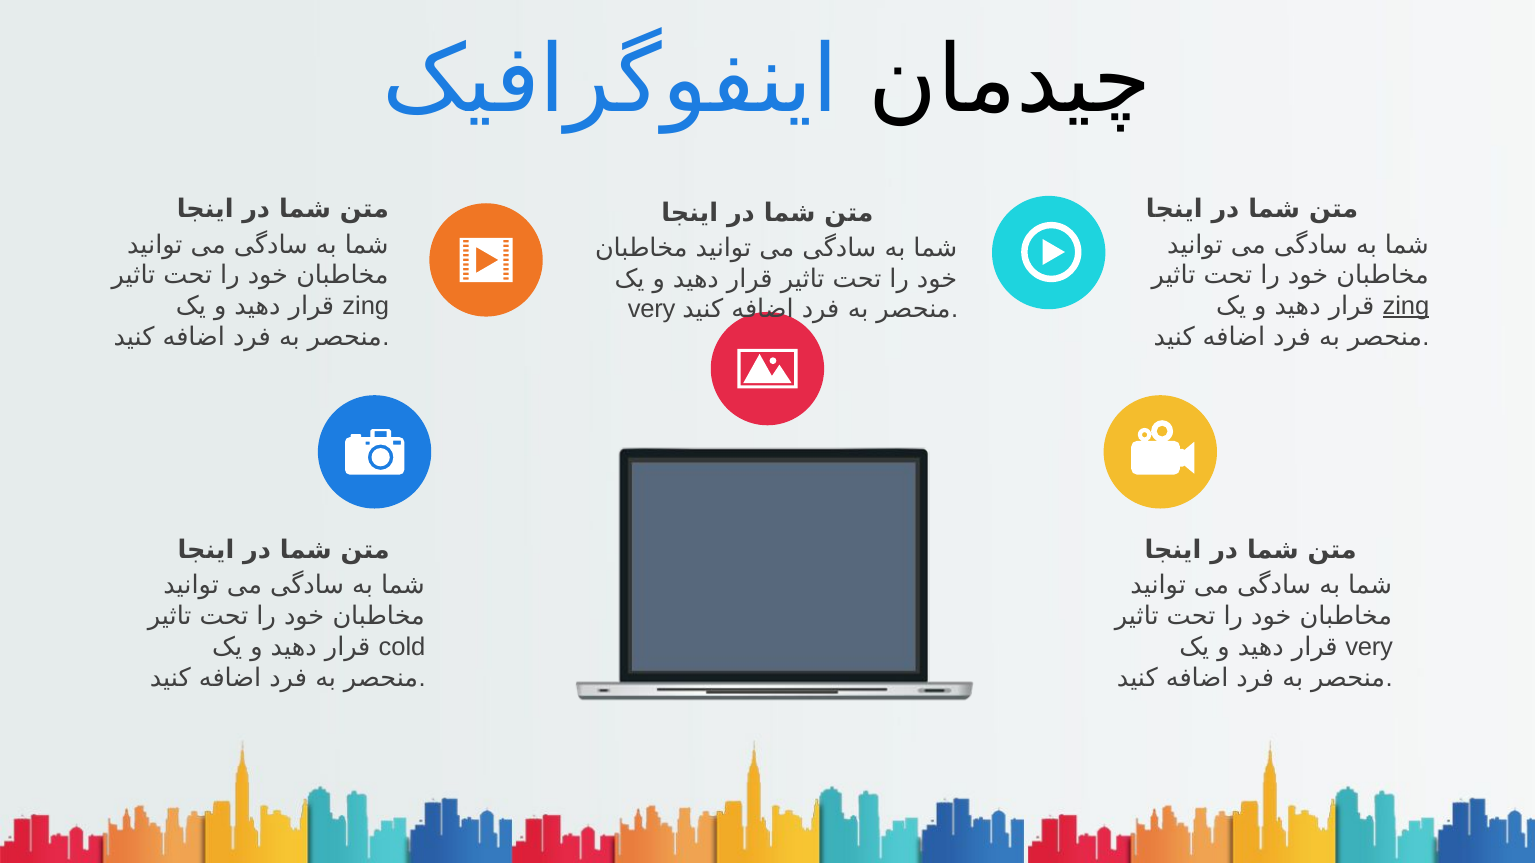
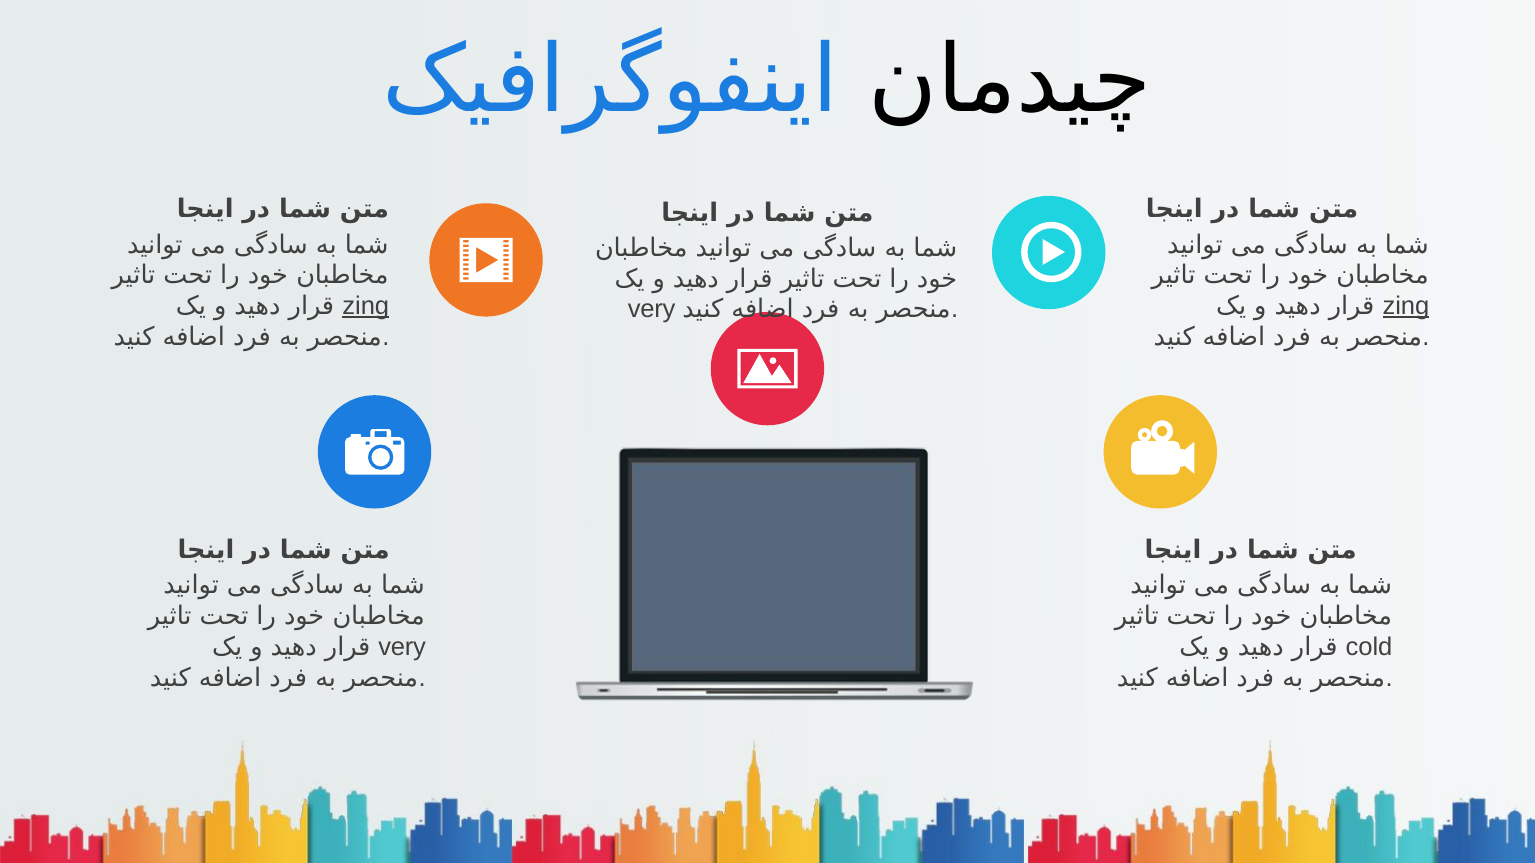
zing at (366, 306) underline: none -> present
cold at (402, 647): cold -> very
very at (1369, 647): very -> cold
